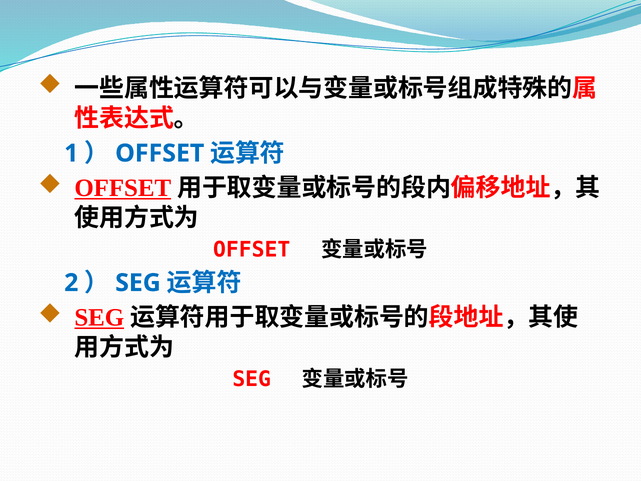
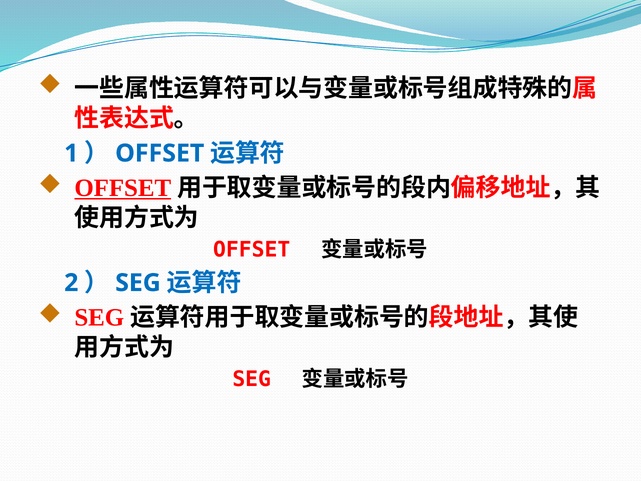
SEG at (99, 318) underline: present -> none
